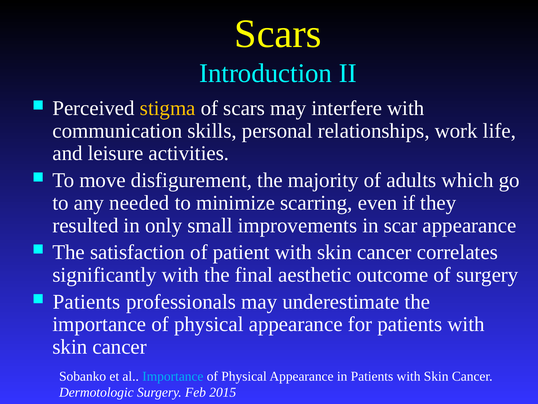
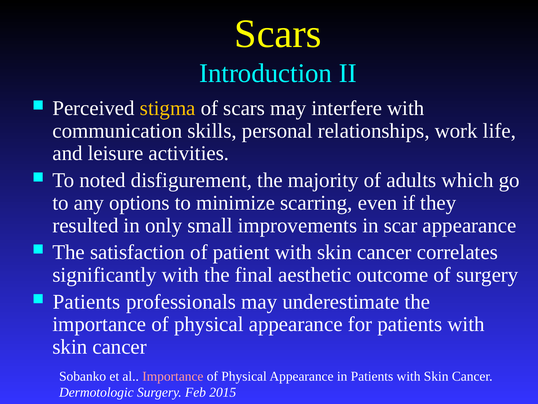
move: move -> noted
needed: needed -> options
Importance at (173, 376) colour: light blue -> pink
